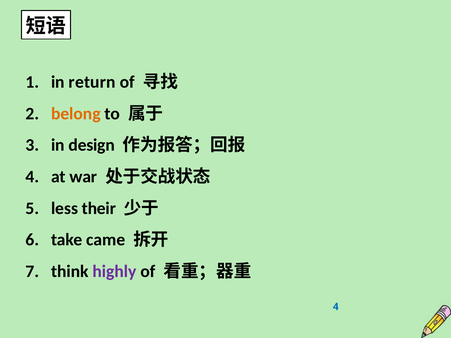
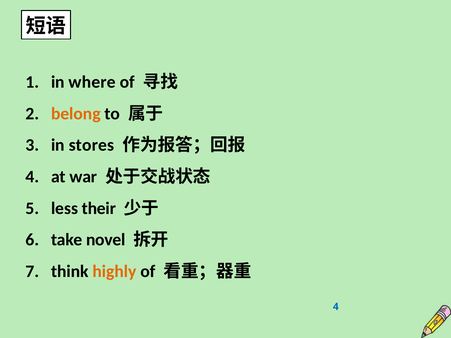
return: return -> where
design: design -> stores
came: came -> novel
highly colour: purple -> orange
